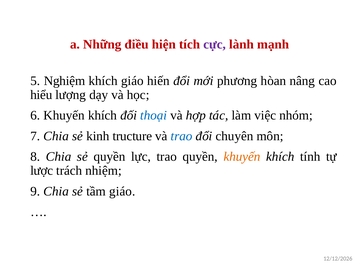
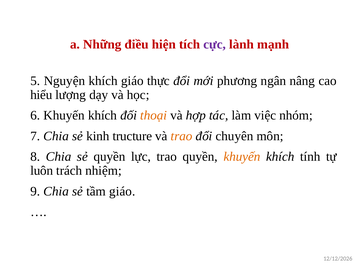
Nghiệm: Nghiệm -> Nguyện
hiến: hiến -> thực
hòan: hòan -> ngân
thoại colour: blue -> orange
trao at (182, 136) colour: blue -> orange
lược: lược -> luôn
